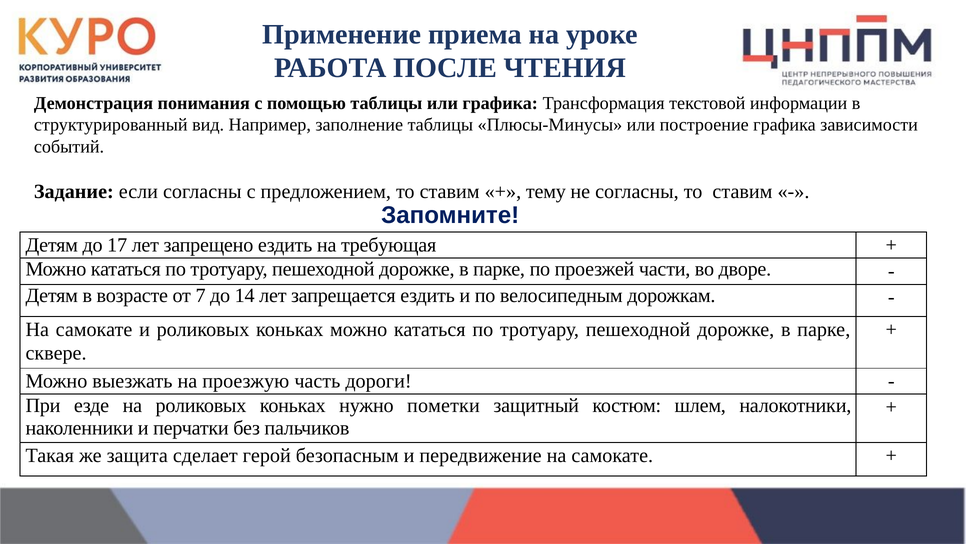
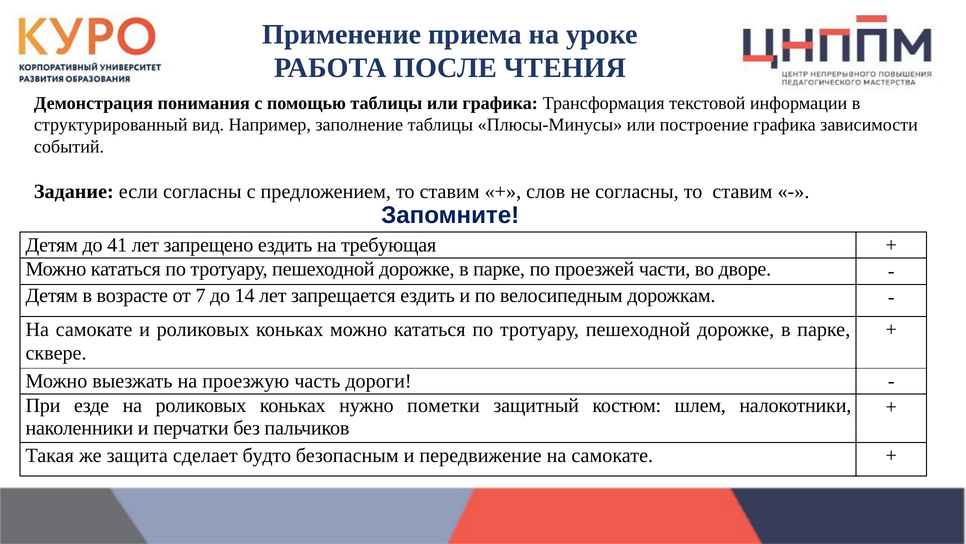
тему: тему -> слов
17: 17 -> 41
герой: герой -> будто
